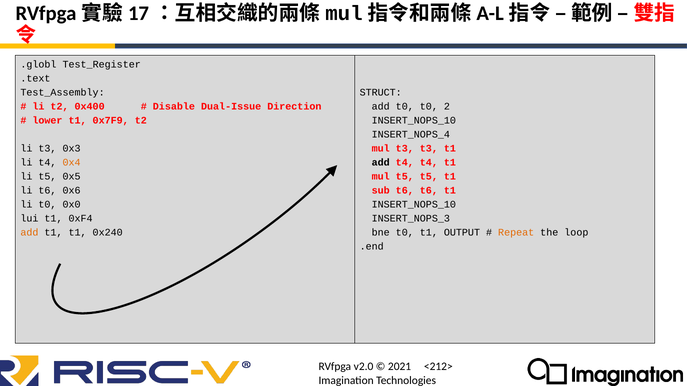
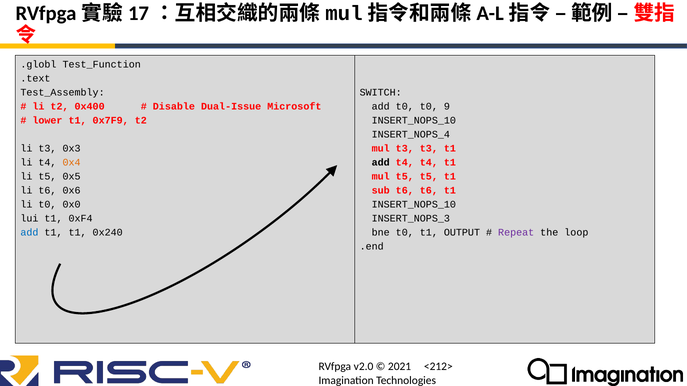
Test_Register: Test_Register -> Test_Function
STRUCT: STRUCT -> SWITCH
Direction: Direction -> Microsoft
2: 2 -> 9
add at (29, 233) colour: orange -> blue
Repeat colour: orange -> purple
